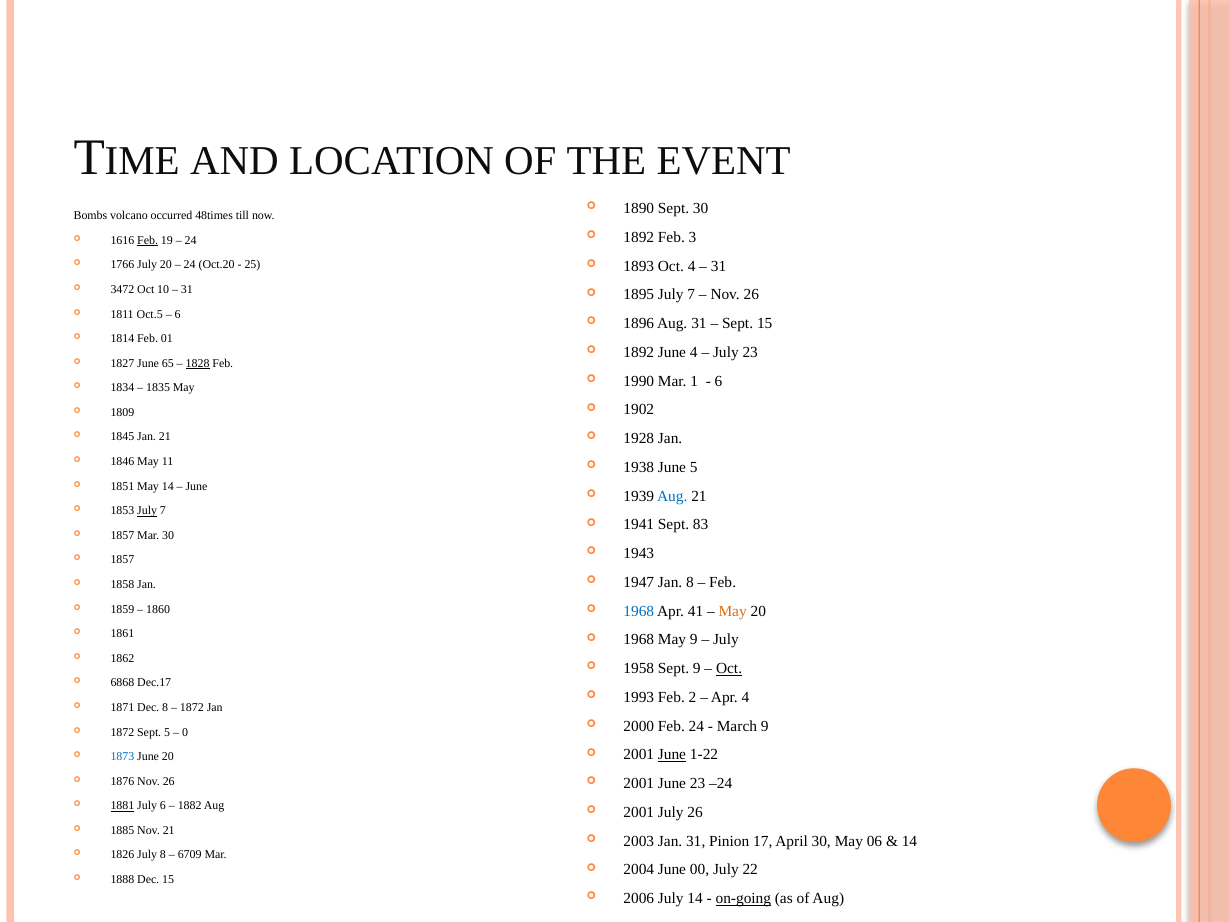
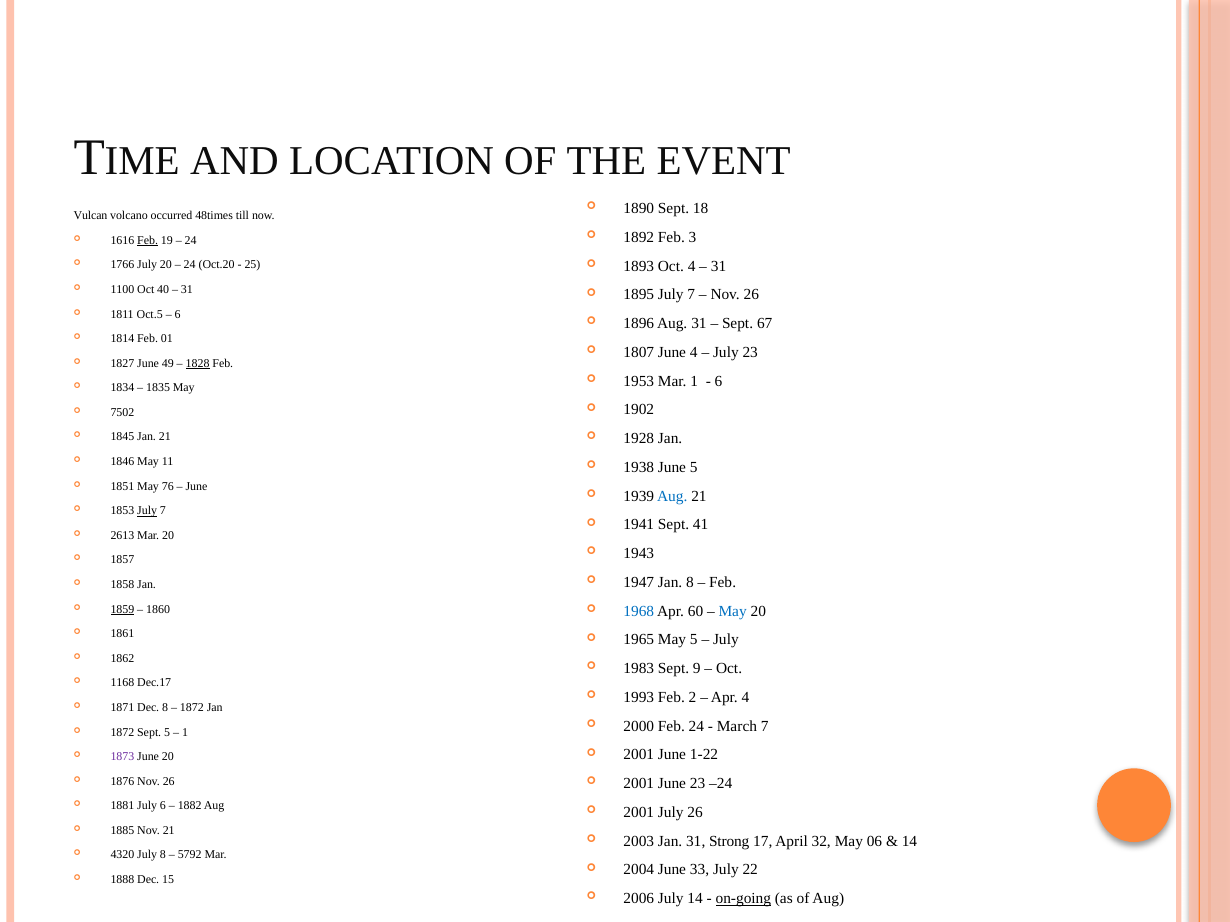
Sept 30: 30 -> 18
Bombs: Bombs -> Vulcan
3472: 3472 -> 1100
10: 10 -> 40
Sept 15: 15 -> 67
1892 at (639, 352): 1892 -> 1807
65: 65 -> 49
1990: 1990 -> 1953
1809: 1809 -> 7502
May 14: 14 -> 76
83: 83 -> 41
1857 at (122, 536): 1857 -> 2613
Mar 30: 30 -> 20
1859 underline: none -> present
41: 41 -> 60
May at (733, 611) colour: orange -> blue
1968 at (639, 640): 1968 -> 1965
May 9: 9 -> 5
1958: 1958 -> 1983
Oct at (729, 669) underline: present -> none
6868: 6868 -> 1168
March 9: 9 -> 7
0 at (185, 732): 0 -> 1
June at (672, 755) underline: present -> none
1873 colour: blue -> purple
1881 underline: present -> none
Pinion: Pinion -> Strong
April 30: 30 -> 32
1826: 1826 -> 4320
6709: 6709 -> 5792
00: 00 -> 33
